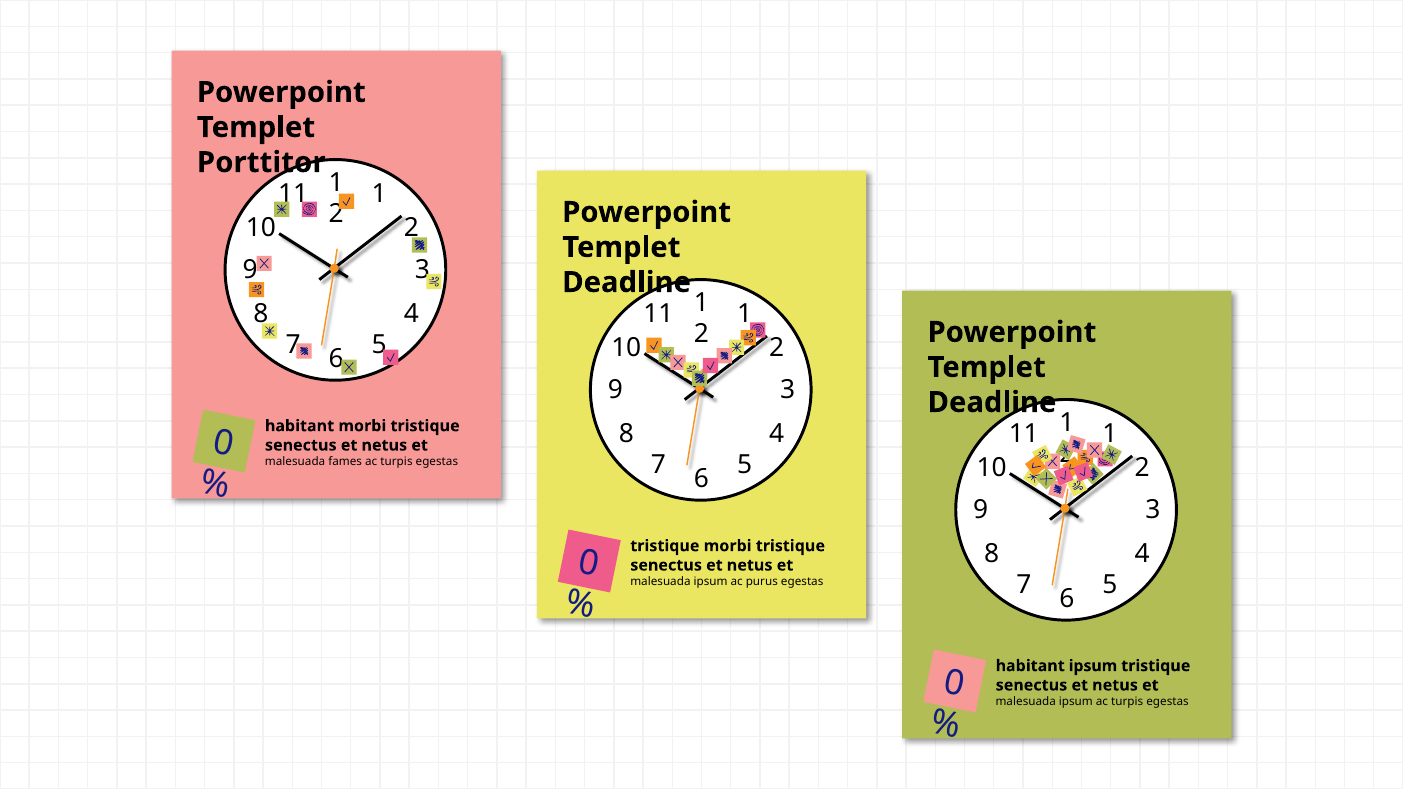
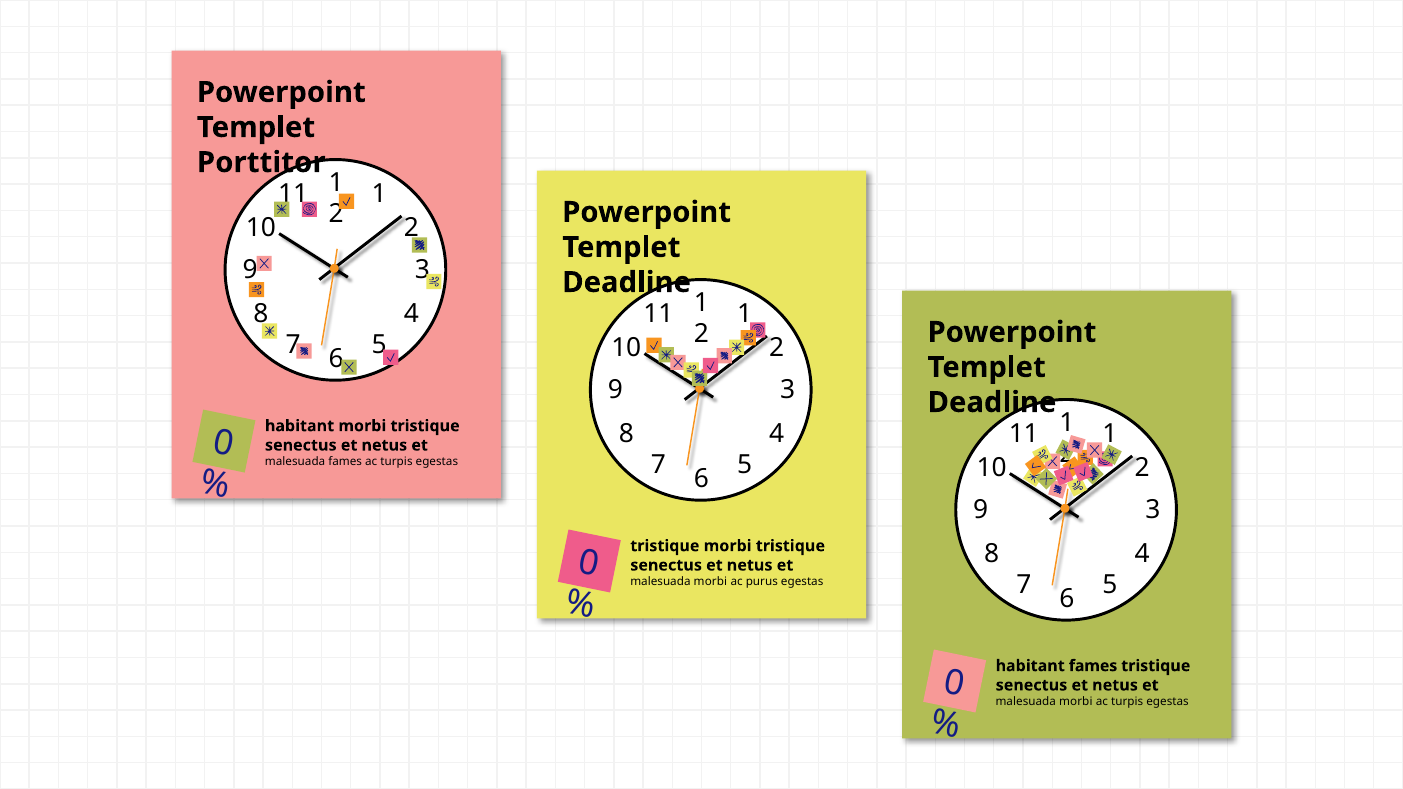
ipsum at (711, 582): ipsum -> morbi
habitant ipsum: ipsum -> fames
ipsum at (1076, 702): ipsum -> morbi
